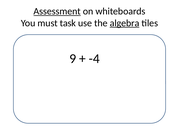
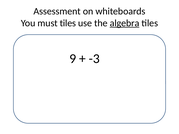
Assessment underline: present -> none
must task: task -> tiles
-4: -4 -> -3
